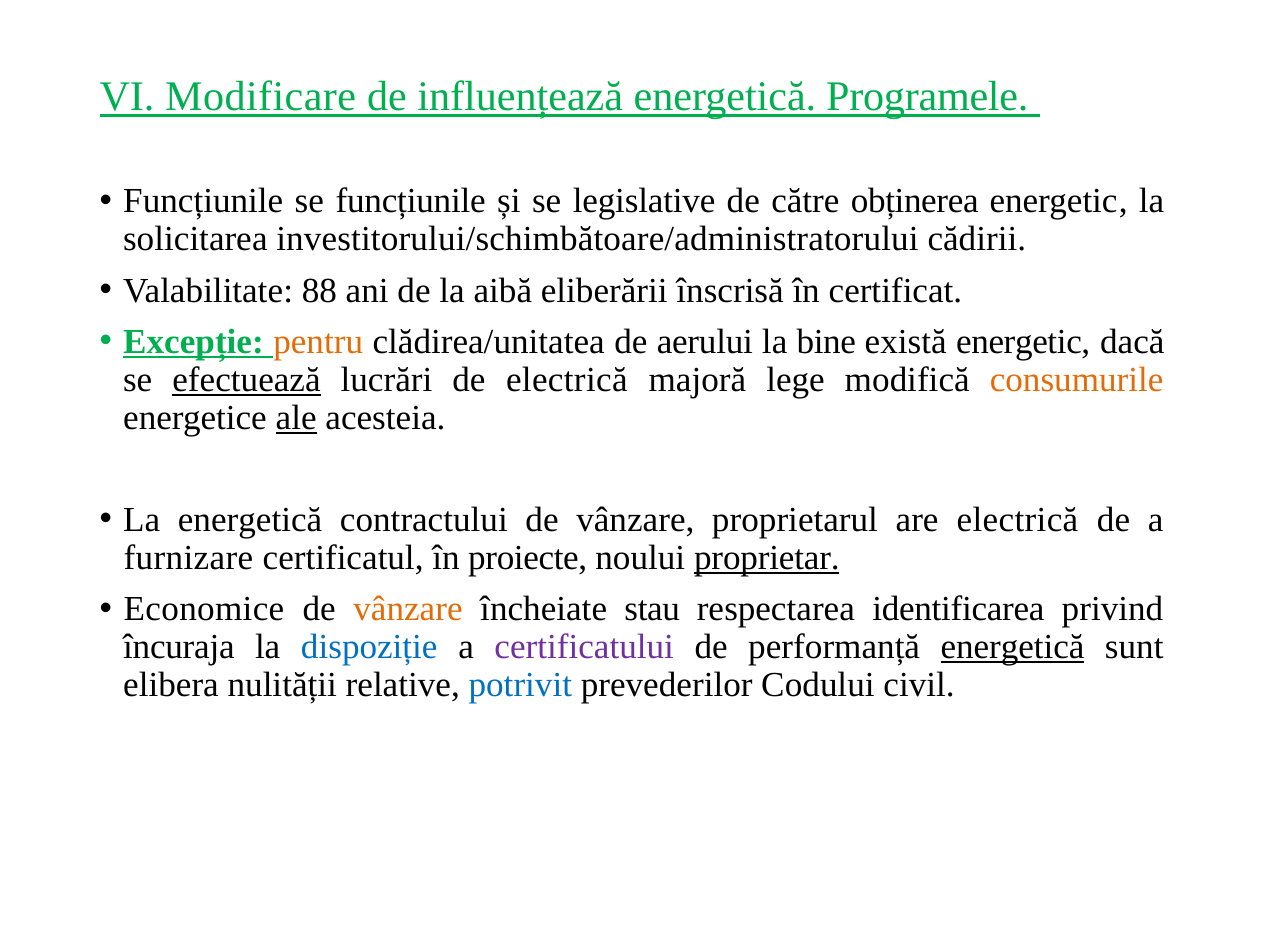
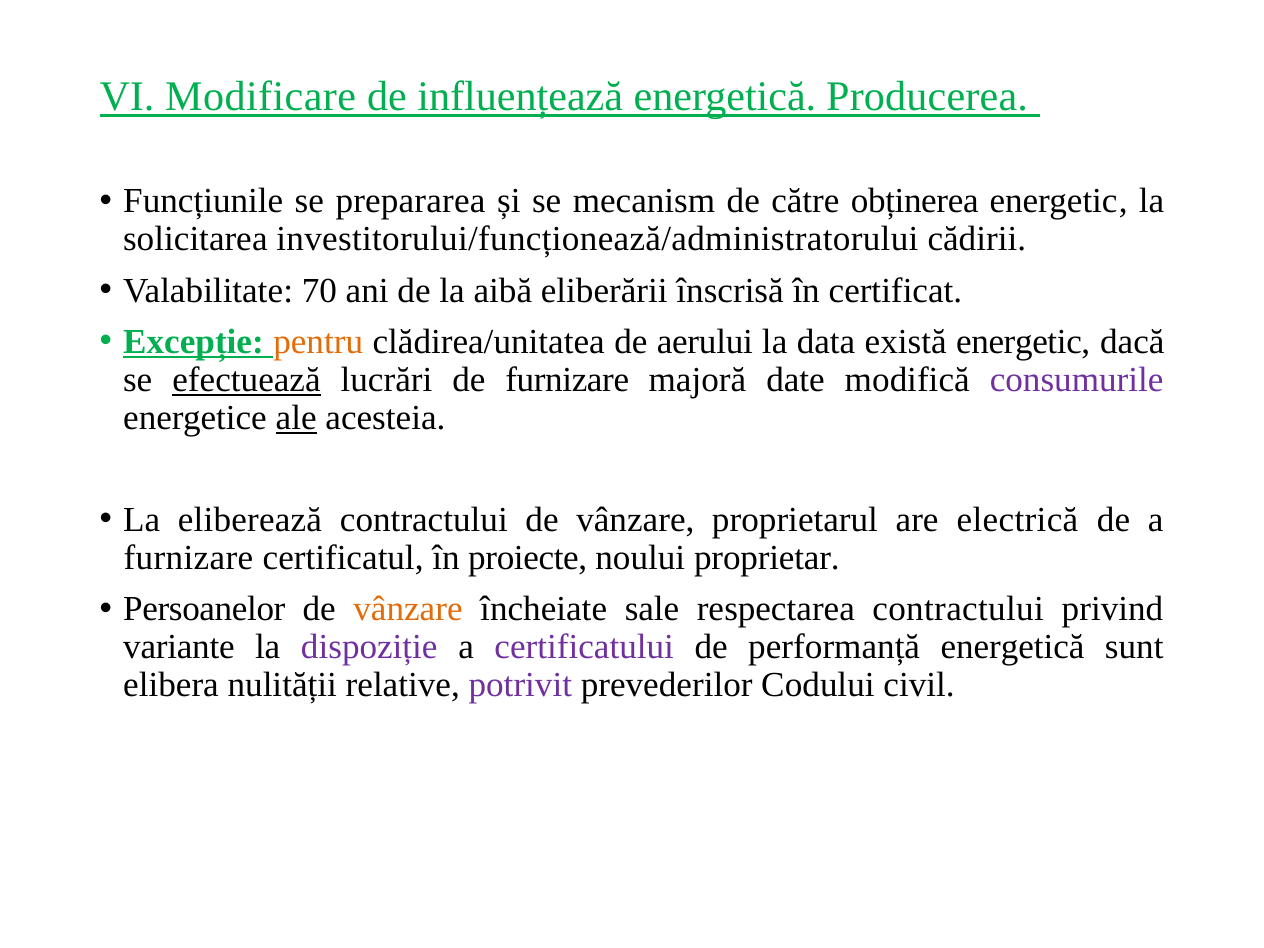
Programele: Programele -> Producerea
se funcțiunile: funcțiunile -> prepararea
legislative: legislative -> mecanism
investitorului/schimbătoare/administratorului: investitorului/schimbătoare/administratorului -> investitorului/funcționează/administratorului
88: 88 -> 70
bine: bine -> data
de electrică: electrică -> furnizare
lege: lege -> date
consumurile colour: orange -> purple
La energetică: energetică -> eliberează
proprietar underline: present -> none
Economice: Economice -> Persoanelor
stau: stau -> sale
respectarea identificarea: identificarea -> contractului
încuraja: încuraja -> variante
dispoziție colour: blue -> purple
energetică at (1013, 647) underline: present -> none
potrivit colour: blue -> purple
